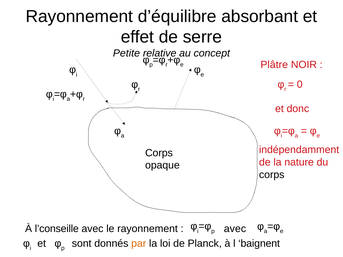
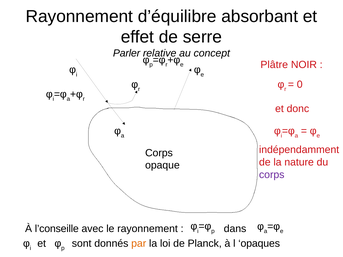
Petite: Petite -> Parler
corps at (272, 175) colour: black -> purple
avec at (235, 229): avec -> dans
baignent: baignent -> opaques
